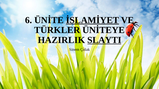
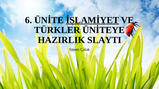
SLAYTI underline: present -> none
